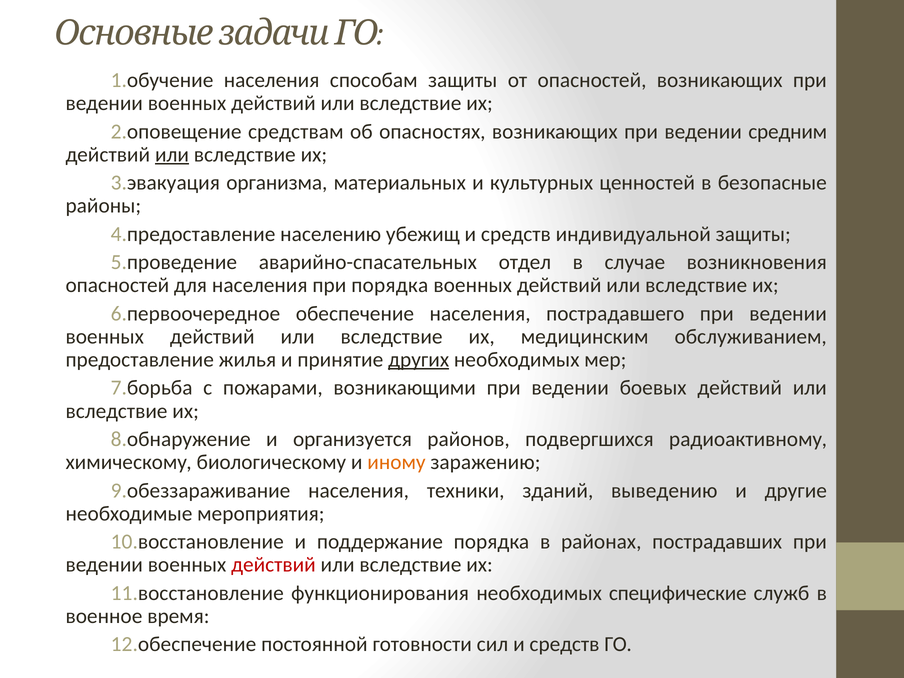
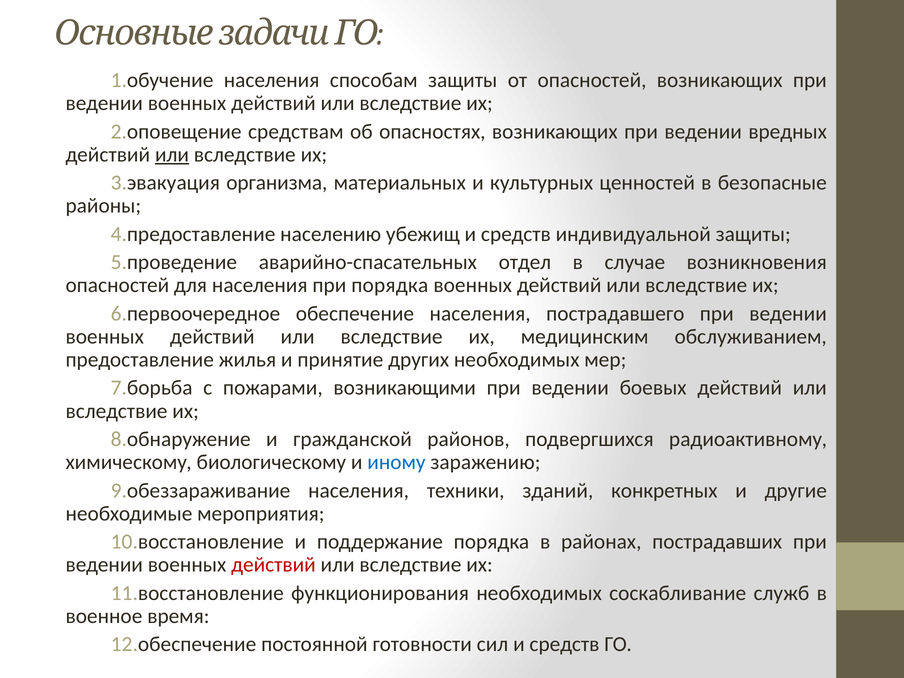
средним: средним -> вредных
других underline: present -> none
организуется: организуется -> гражданской
иному colour: orange -> blue
выведению: выведению -> конкретных
специфические: специфические -> соскабливание
